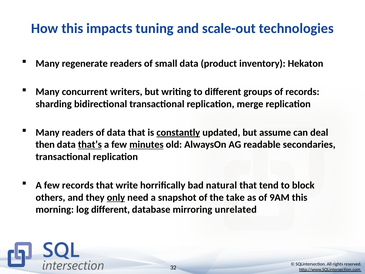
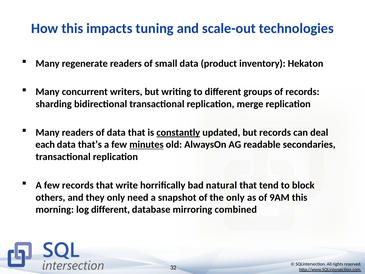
but assume: assume -> records
then: then -> each
that’s underline: present -> none
only at (116, 197) underline: present -> none
the take: take -> only
unrelated: unrelated -> combined
